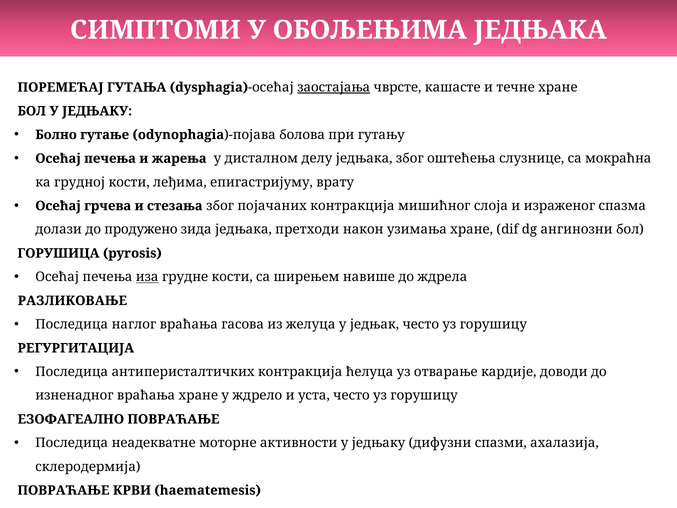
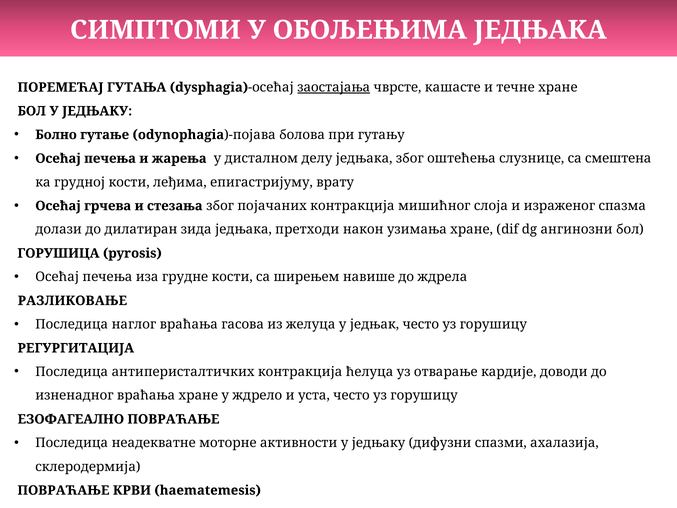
мокраћна: мокраћна -> смештена
продужено: продужено -> дилатиран
иза underline: present -> none
